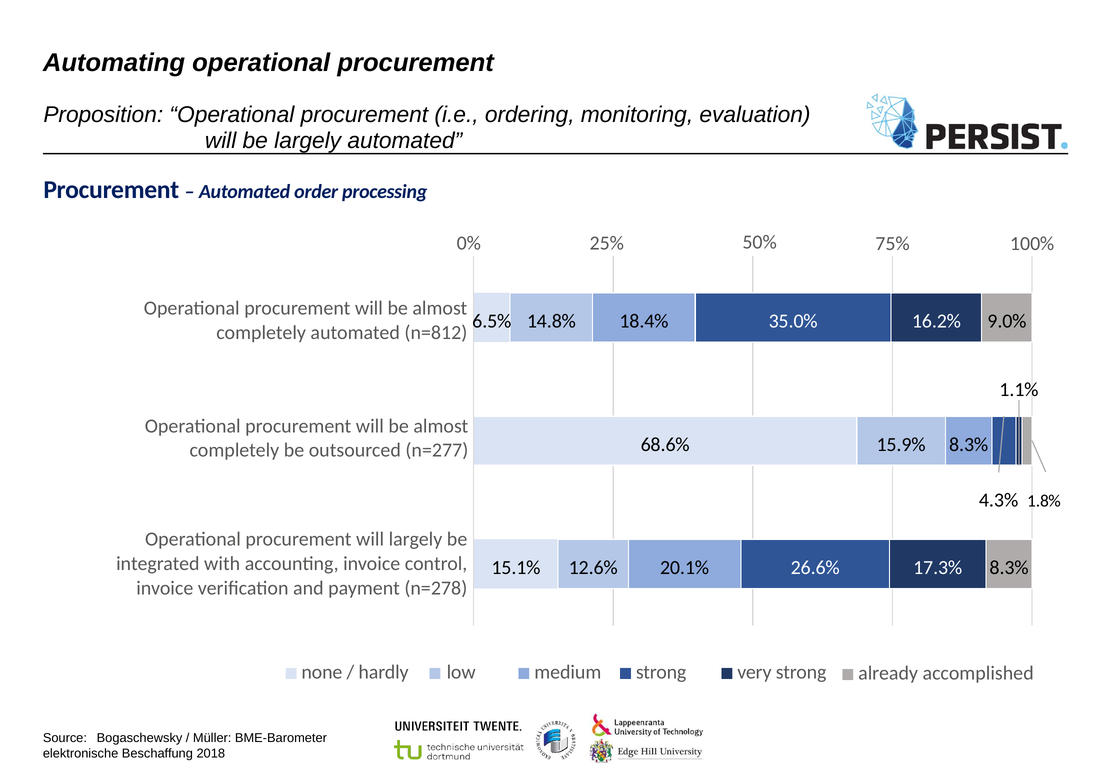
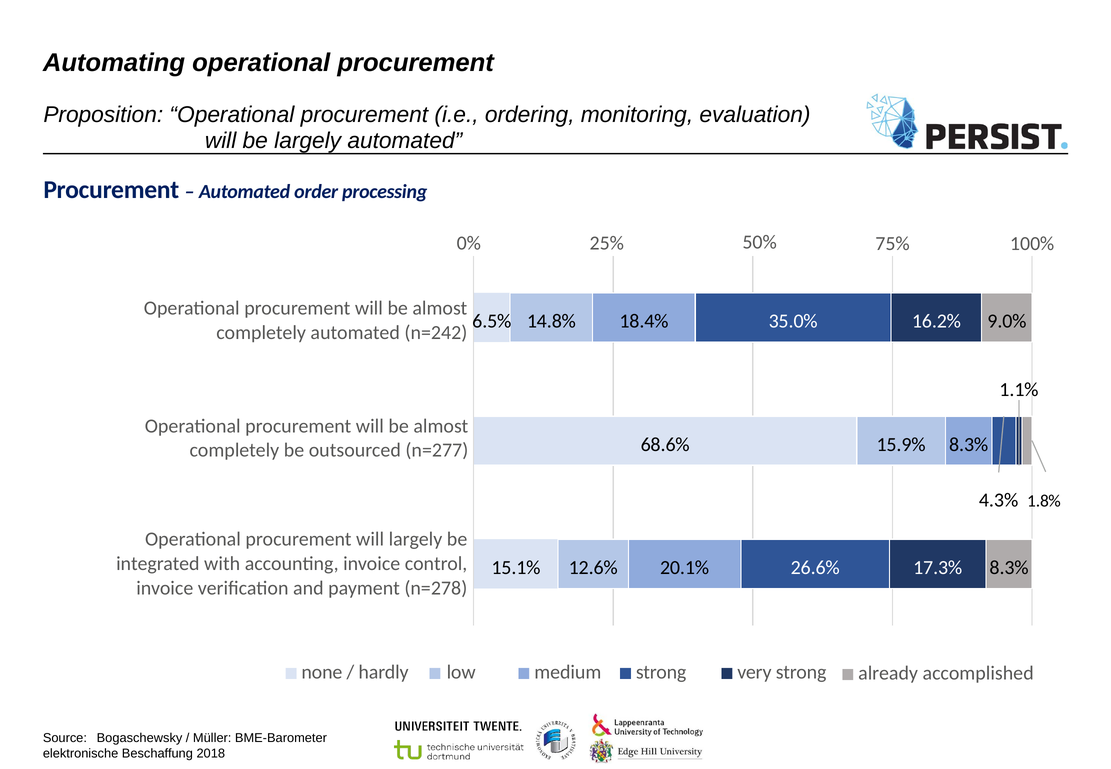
n=812: n=812 -> n=242
